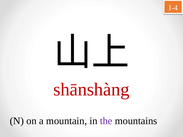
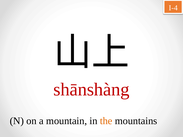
the colour: purple -> orange
